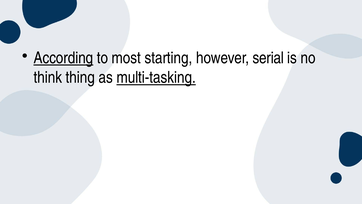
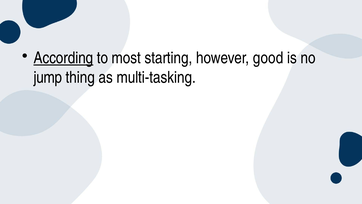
serial: serial -> good
think: think -> jump
multi-tasking underline: present -> none
